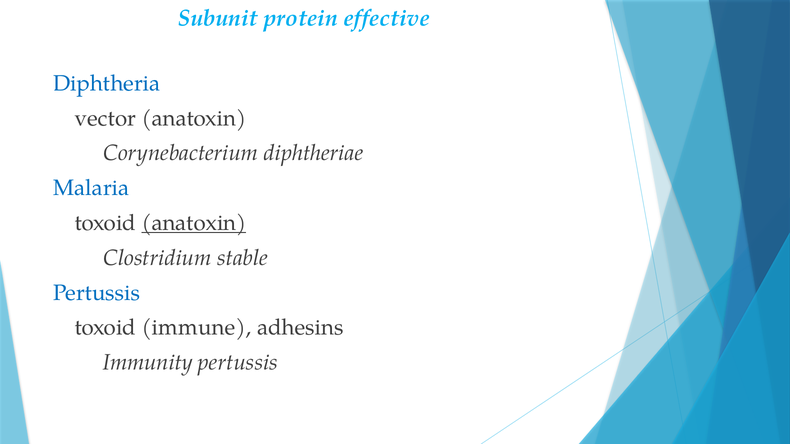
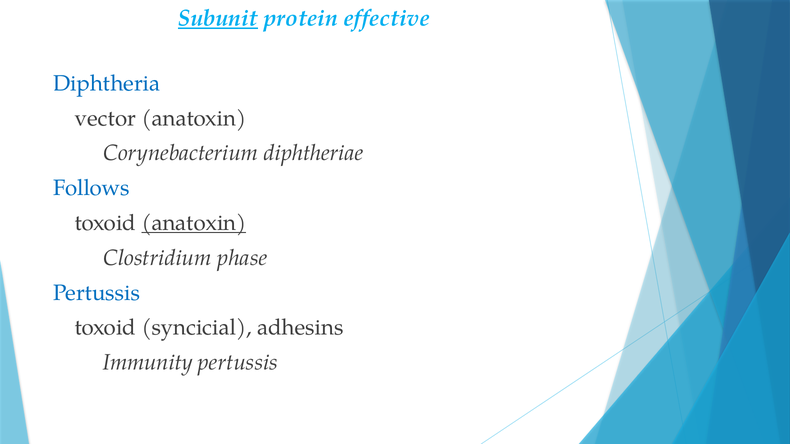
Subunit underline: none -> present
Malaria: Malaria -> Follows
stable: stable -> phase
immune: immune -> syncicial
